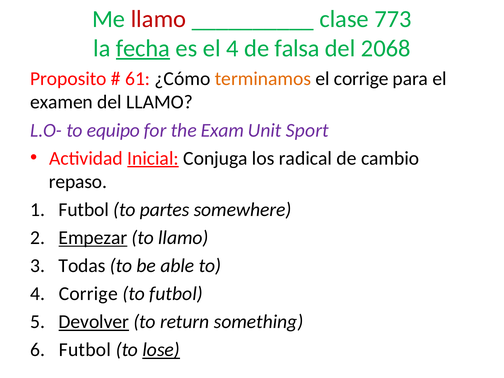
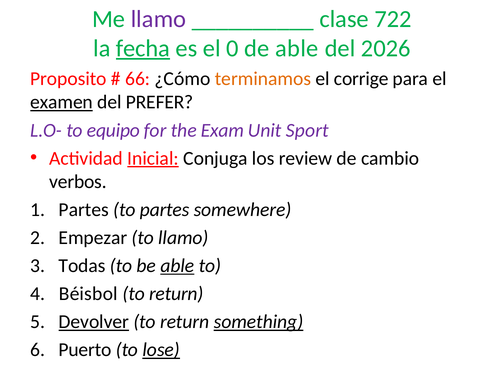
llamo at (158, 19) colour: red -> purple
773: 773 -> 722
el 4: 4 -> 0
de falsa: falsa -> able
2068: 2068 -> 2026
61: 61 -> 66
examen underline: none -> present
del LLAMO: LLAMO -> PREFER
radical: radical -> review
repaso: repaso -> verbos
Futbol at (84, 210): Futbol -> Partes
Empezar underline: present -> none
able at (177, 266) underline: none -> present
Corrige at (88, 294): Corrige -> Béisbol
futbol at (176, 294): futbol -> return
something underline: none -> present
Futbol at (85, 350): Futbol -> Puerto
